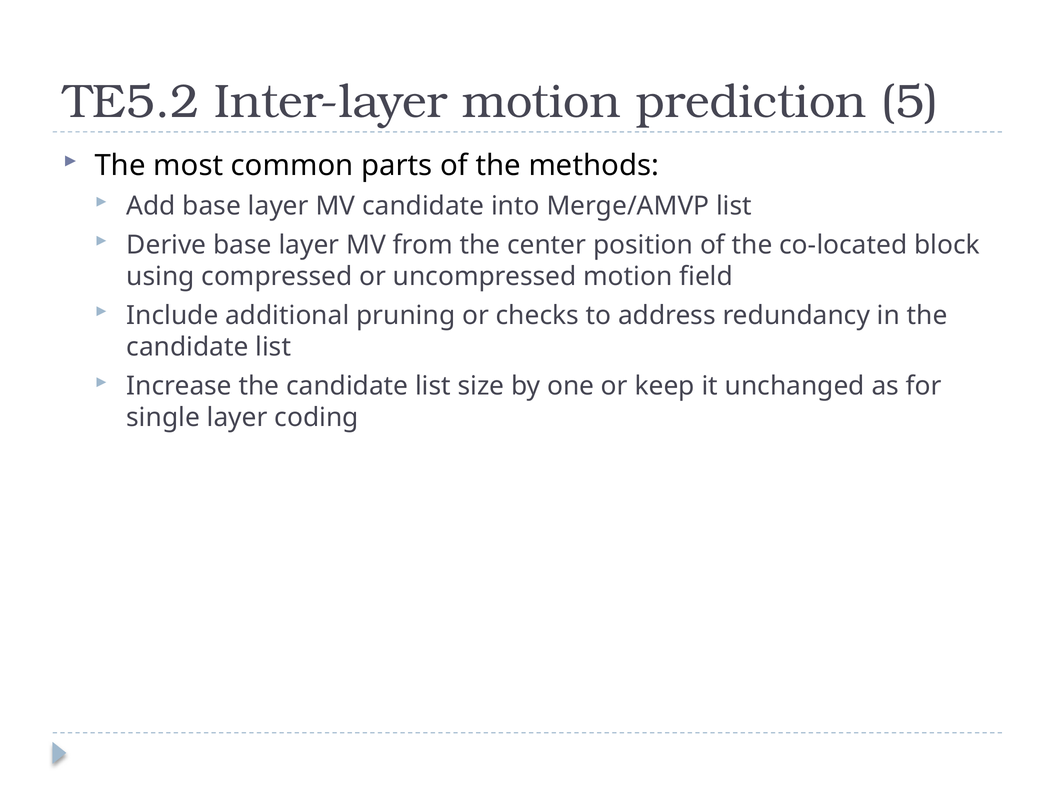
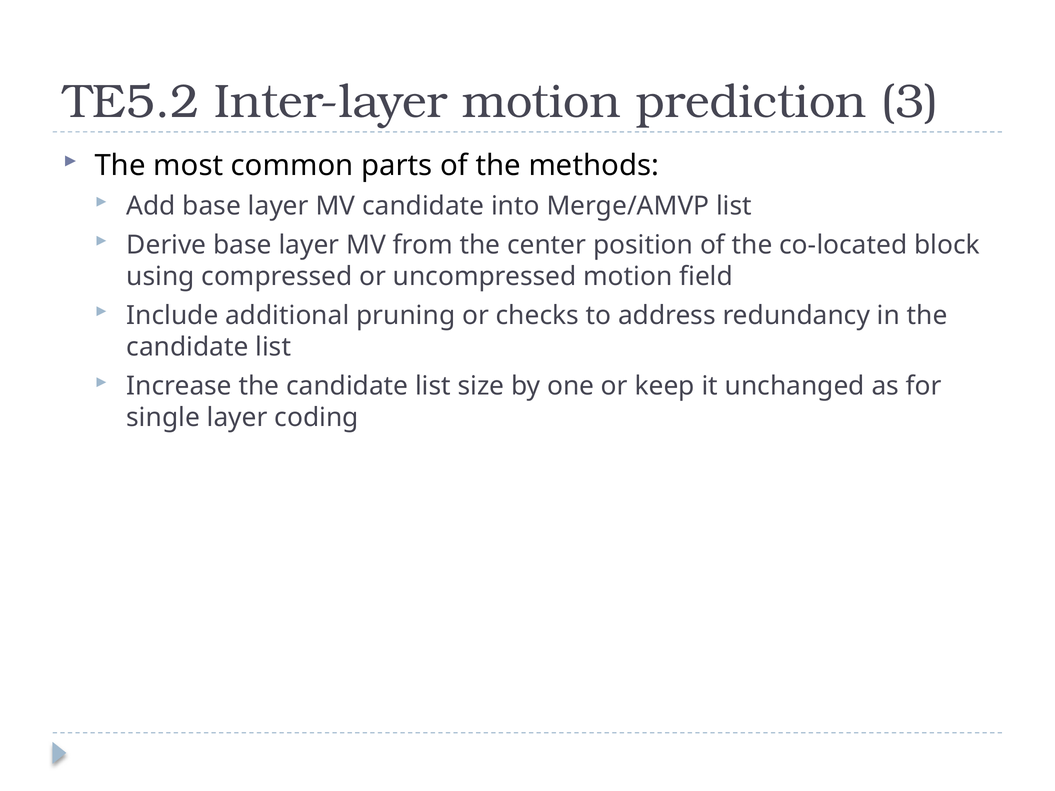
5: 5 -> 3
